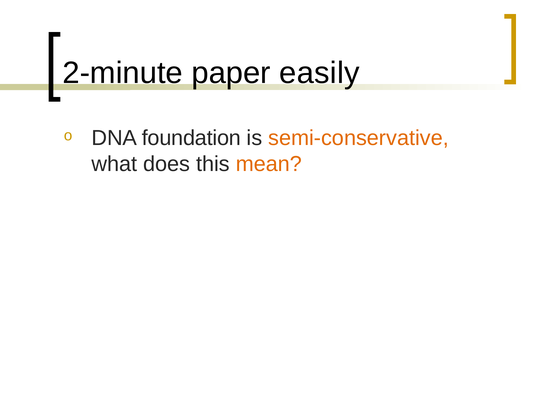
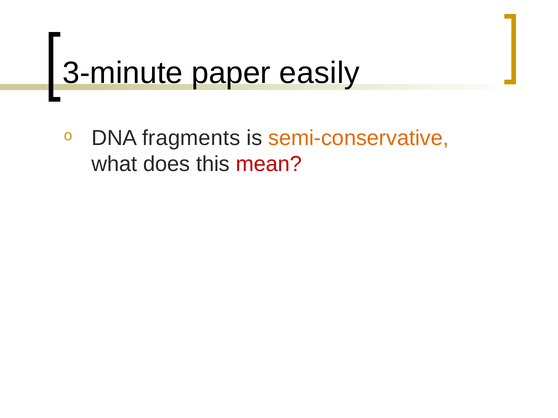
2-minute: 2-minute -> 3-minute
foundation: foundation -> fragments
mean colour: orange -> red
